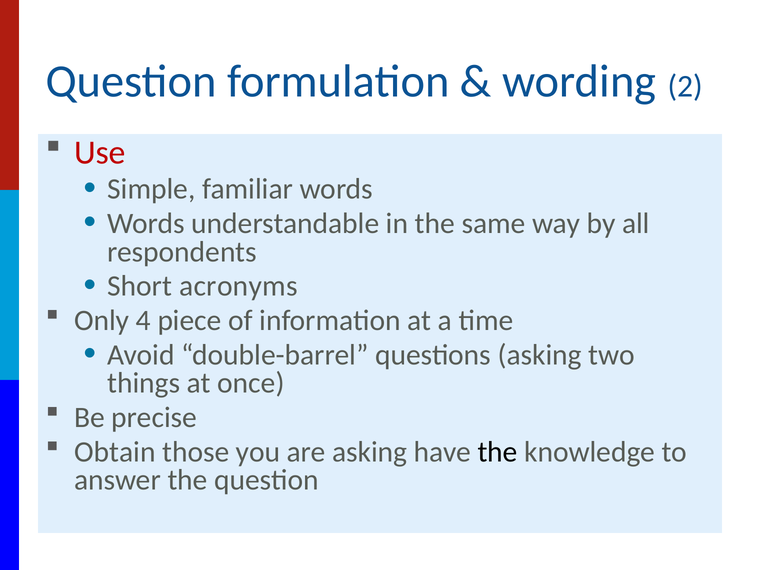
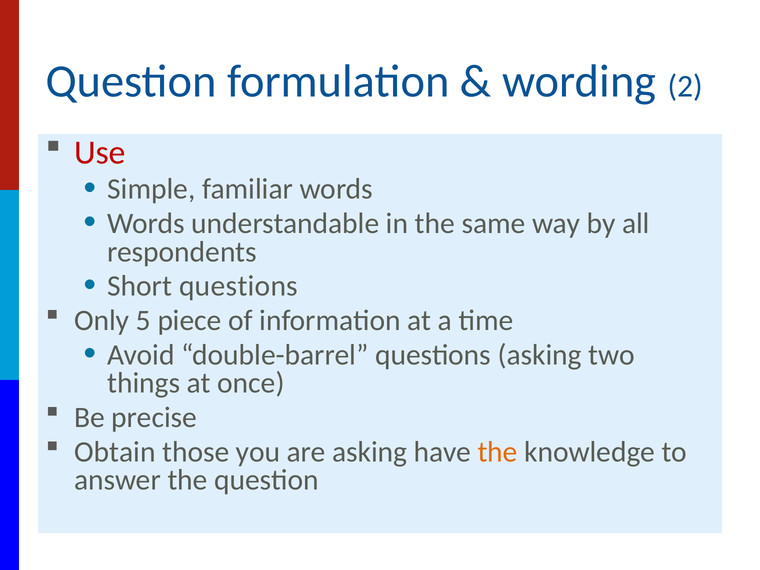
Short acronyms: acronyms -> questions
4: 4 -> 5
the at (498, 452) colour: black -> orange
